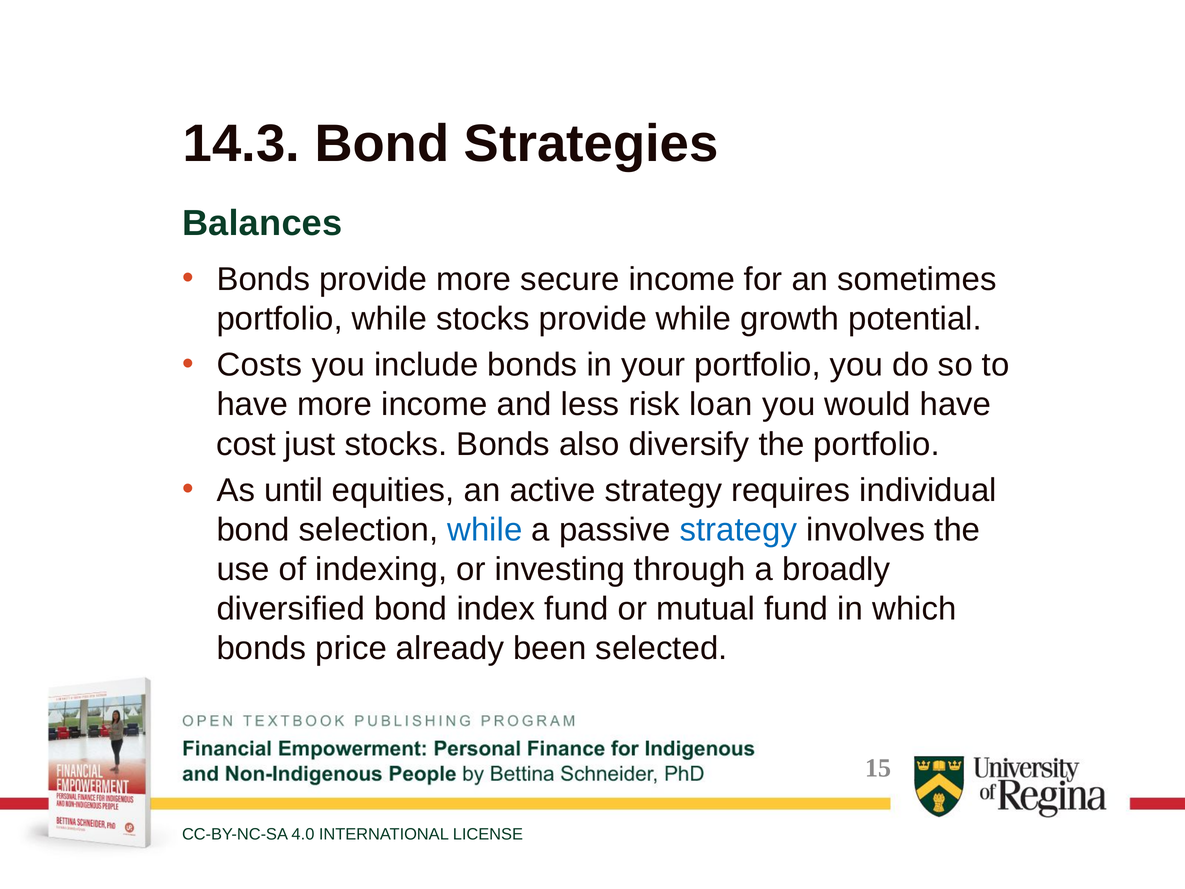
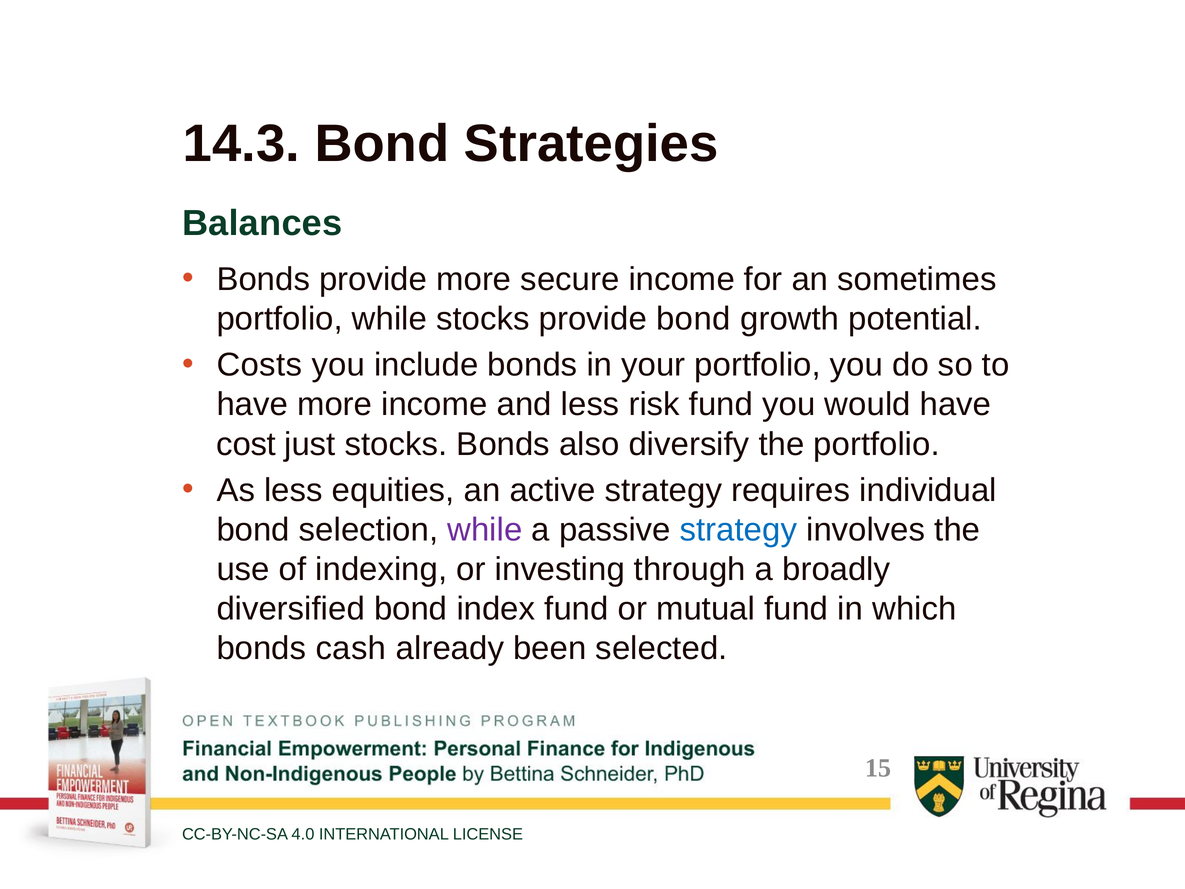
provide while: while -> bond
risk loan: loan -> fund
As until: until -> less
while at (485, 530) colour: blue -> purple
price: price -> cash
